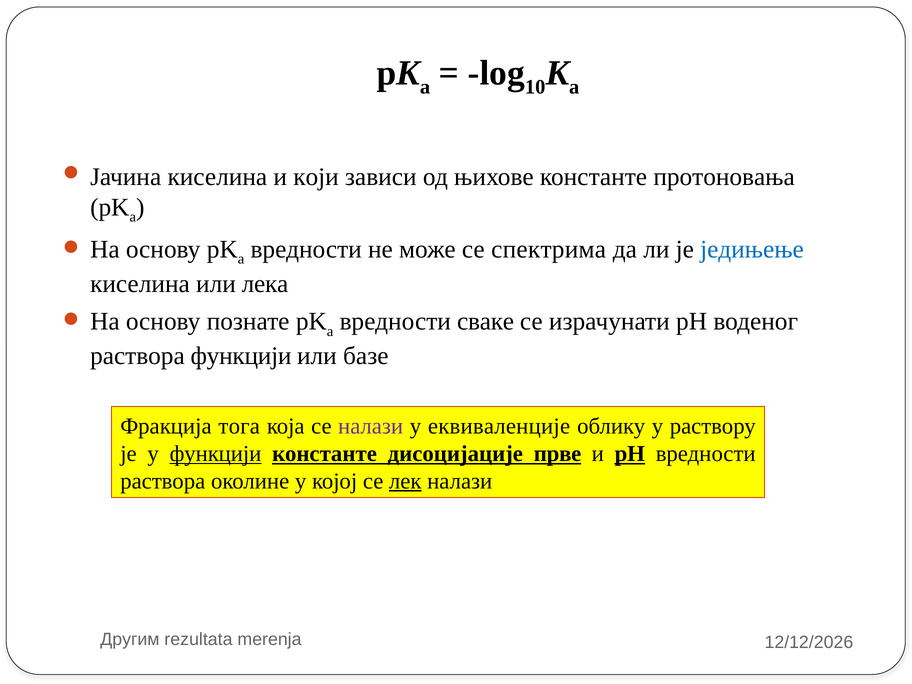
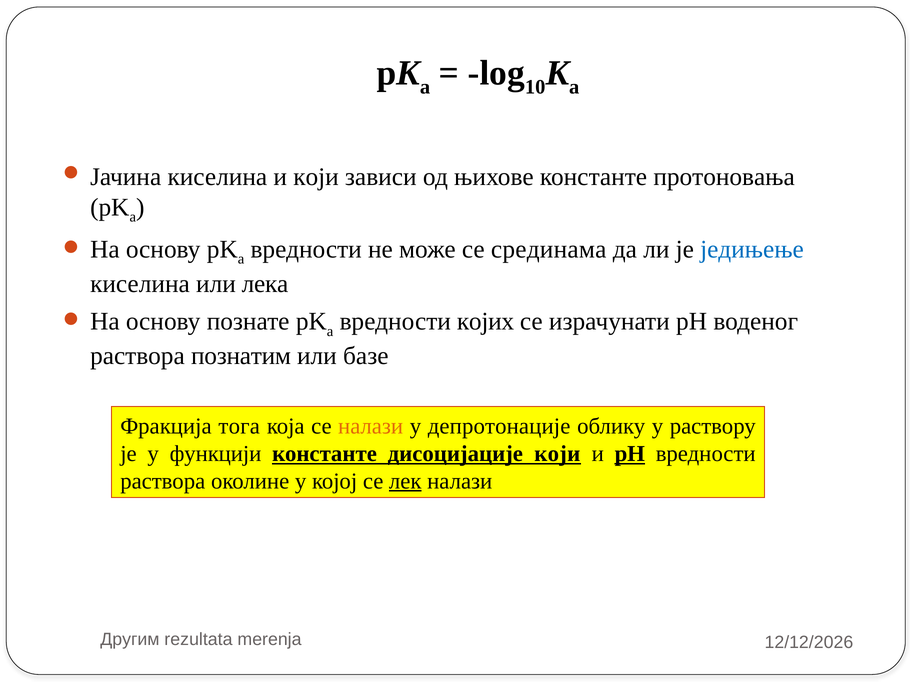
спектрима: спектрима -> срединама
сваке: сваке -> којих
раствора функцији: функцији -> познатим
налази at (371, 426) colour: purple -> orange
еквиваленције: еквиваленције -> депротонације
функцији at (216, 454) underline: present -> none
дисоцијације прве: прве -> који
